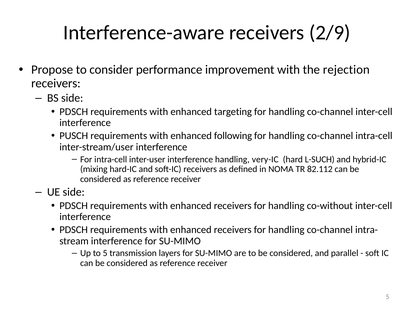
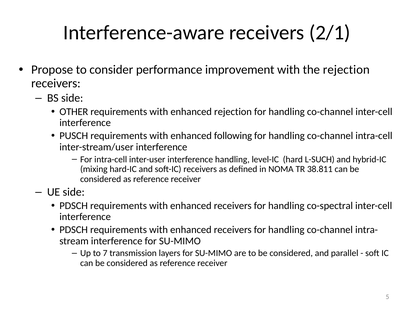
2/9: 2/9 -> 2/1
PDSCH at (74, 111): PDSCH -> OTHER
enhanced targeting: targeting -> rejection
very-IC: very-IC -> level-IC
82.112: 82.112 -> 38.811
co-without: co-without -> co-spectral
to 5: 5 -> 7
